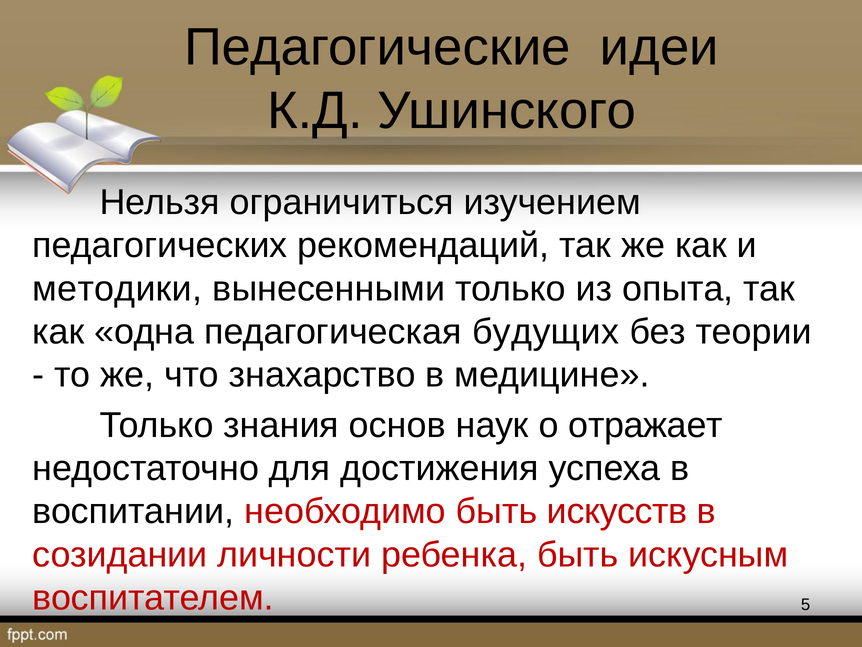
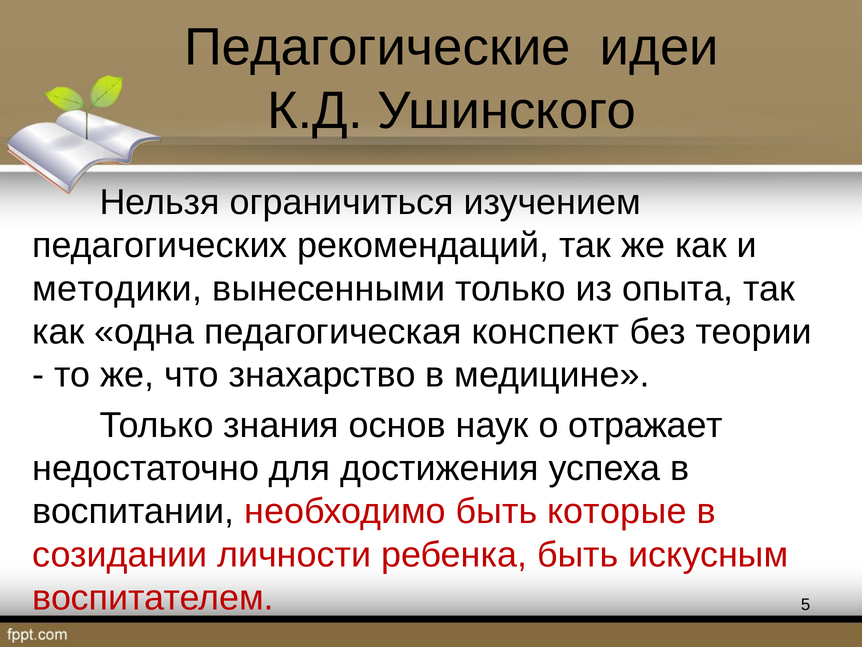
будущих: будущих -> конспект
искусств: искусств -> которые
